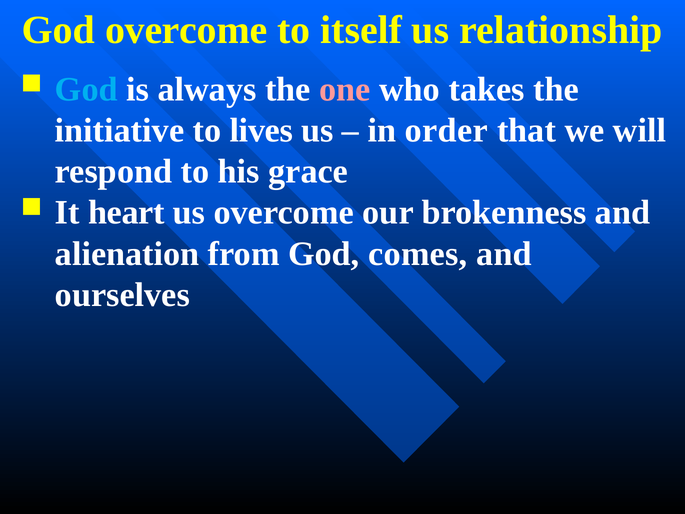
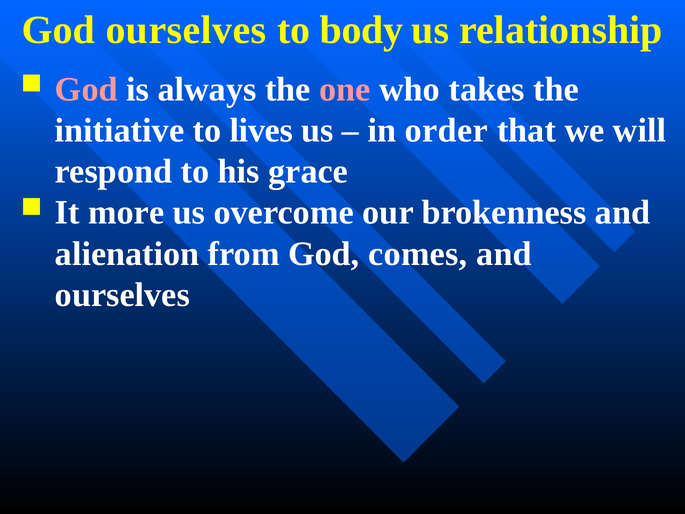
God overcome: overcome -> ourselves
itself: itself -> body
God at (86, 89) colour: light blue -> pink
heart: heart -> more
